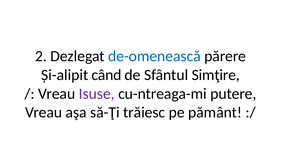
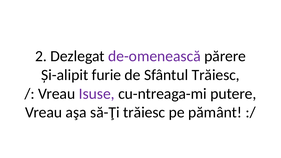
de-omenească colour: blue -> purple
când: când -> furie
Sfântul Simţire: Simţire -> Trăiesc
